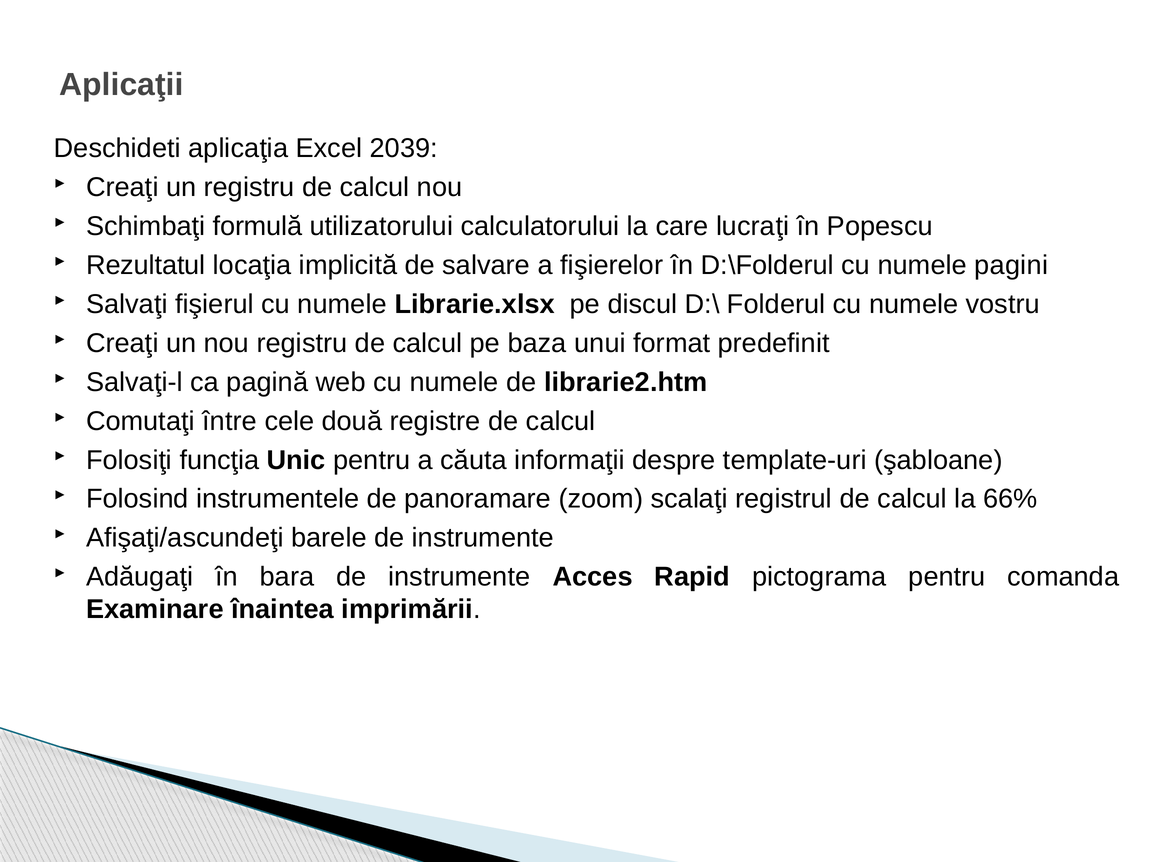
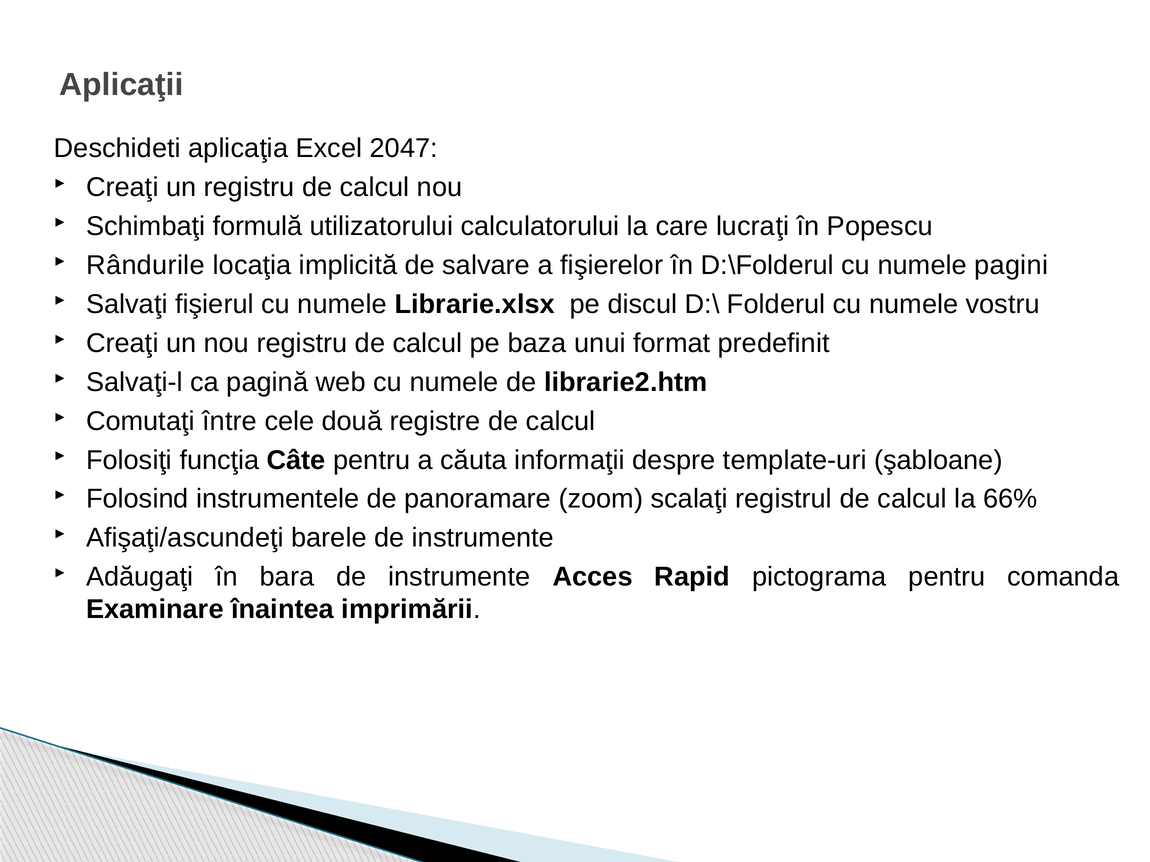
2039: 2039 -> 2047
Rezultatul: Rezultatul -> Rândurile
Unic: Unic -> Câte
